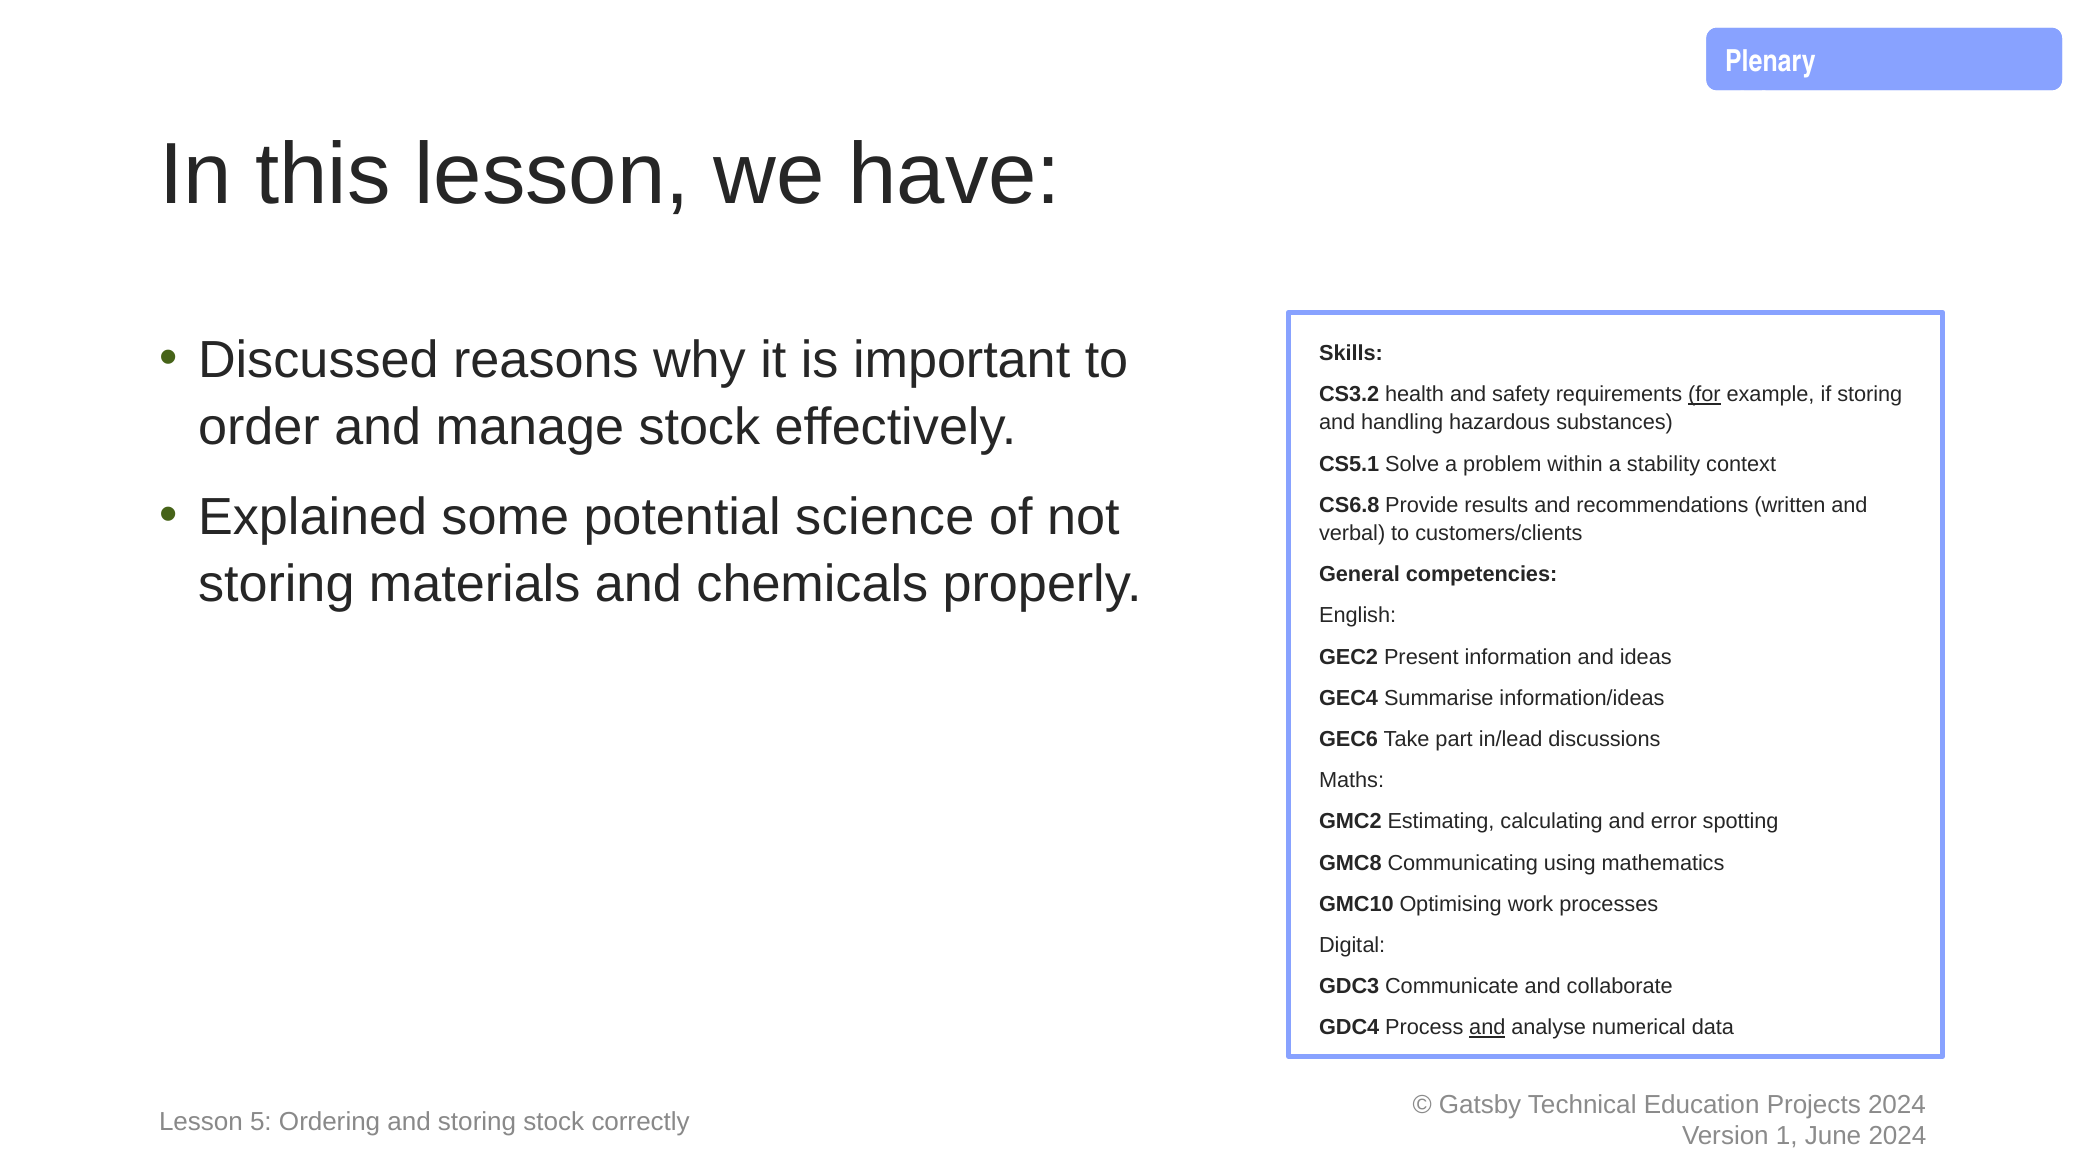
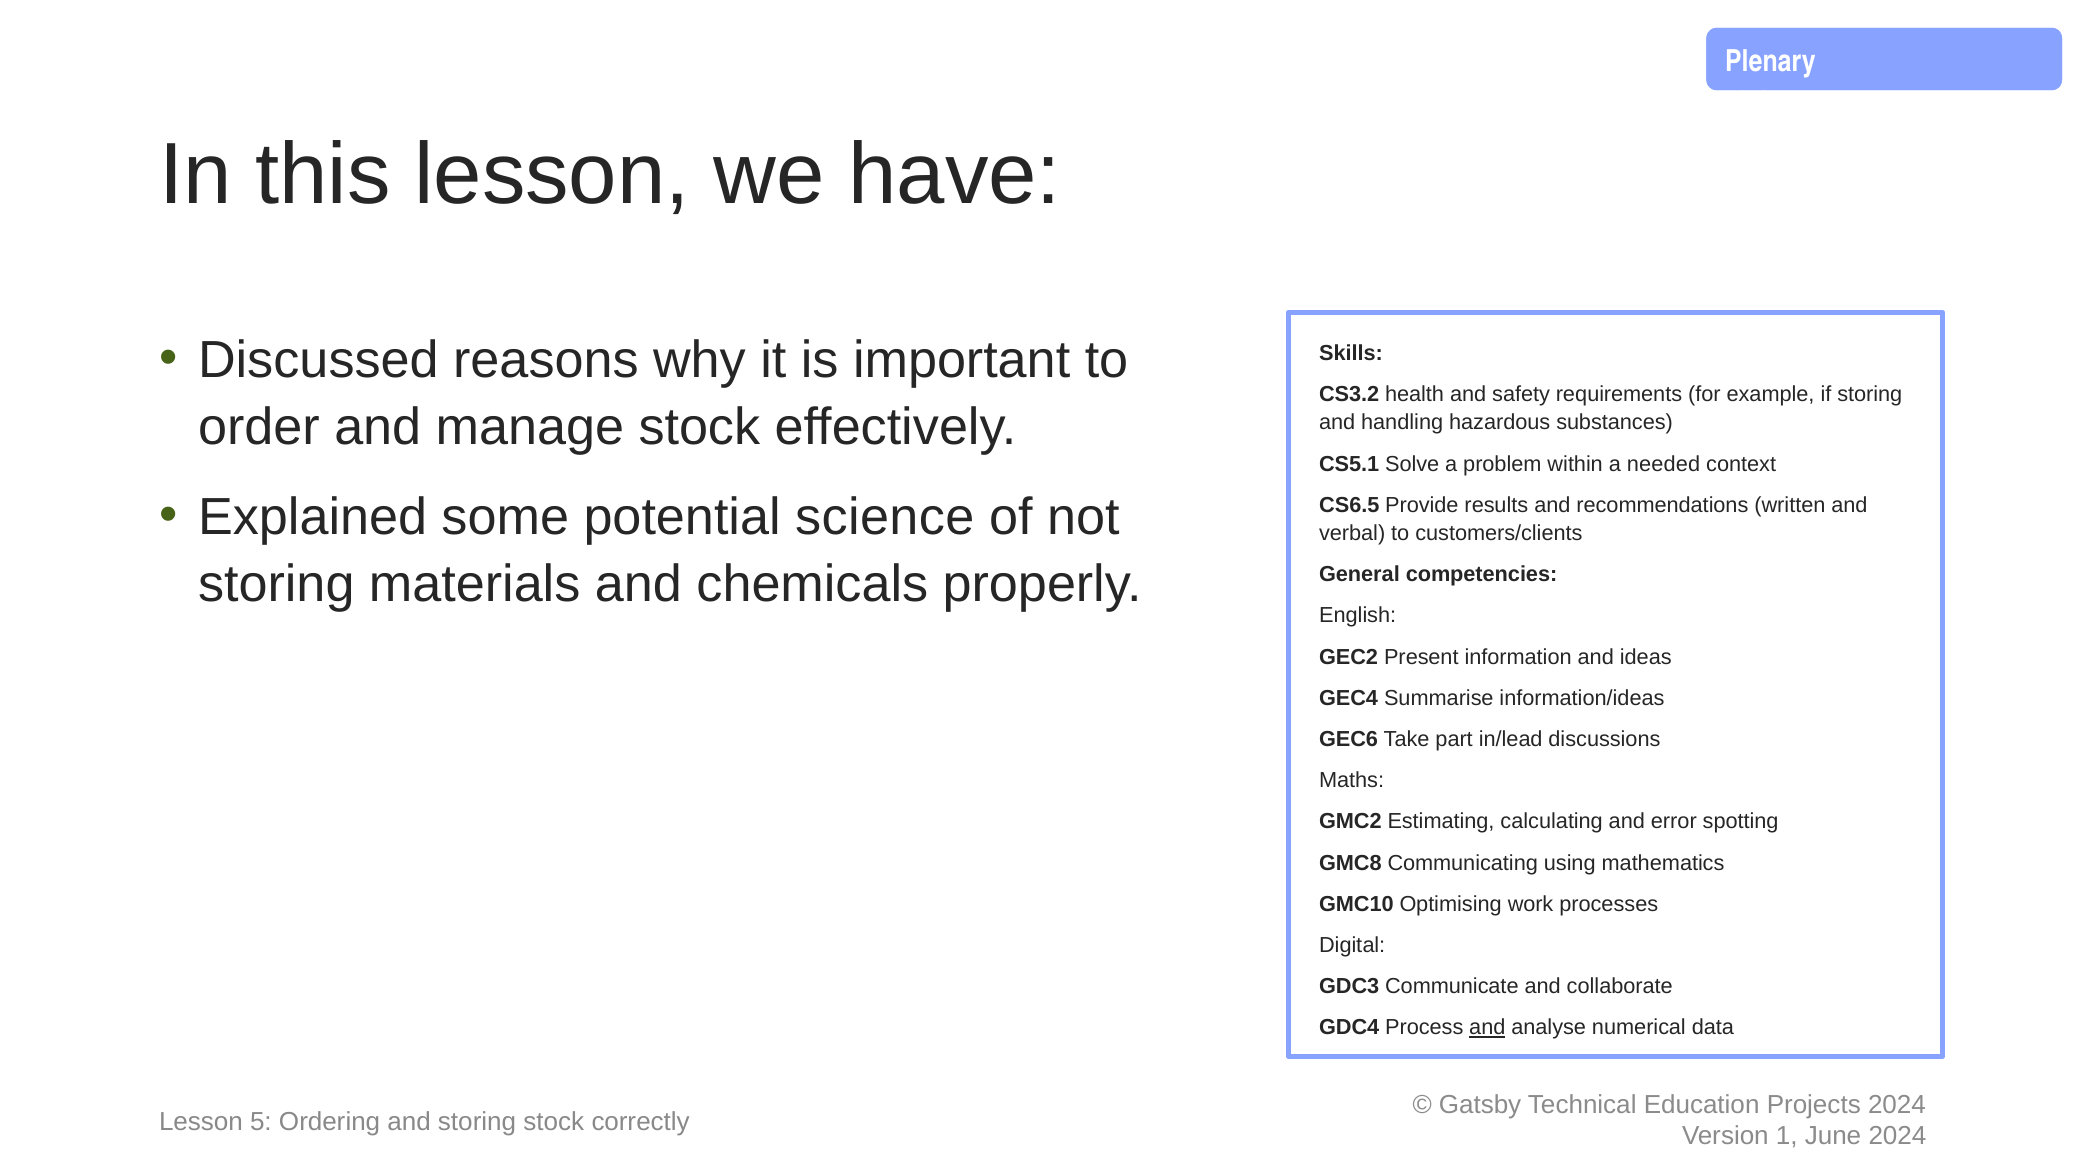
for underline: present -> none
stability: stability -> needed
CS6.8: CS6.8 -> CS6.5
